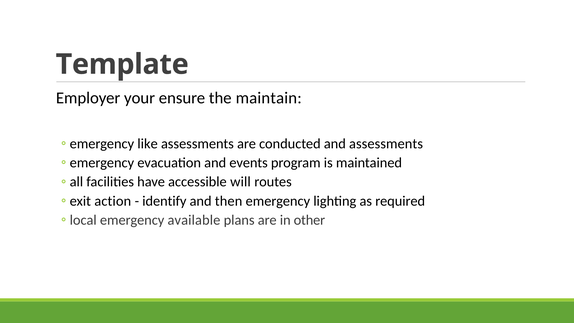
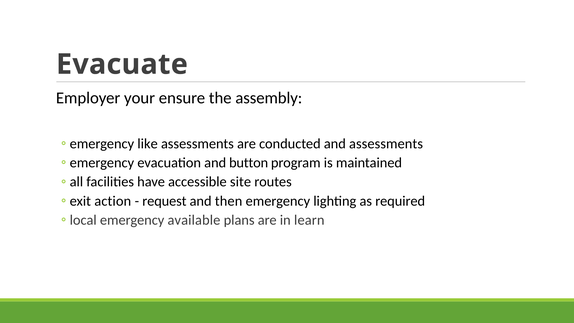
Template: Template -> Evacuate
maintain: maintain -> assembly
events: events -> button
will: will -> site
identify: identify -> request
other: other -> learn
